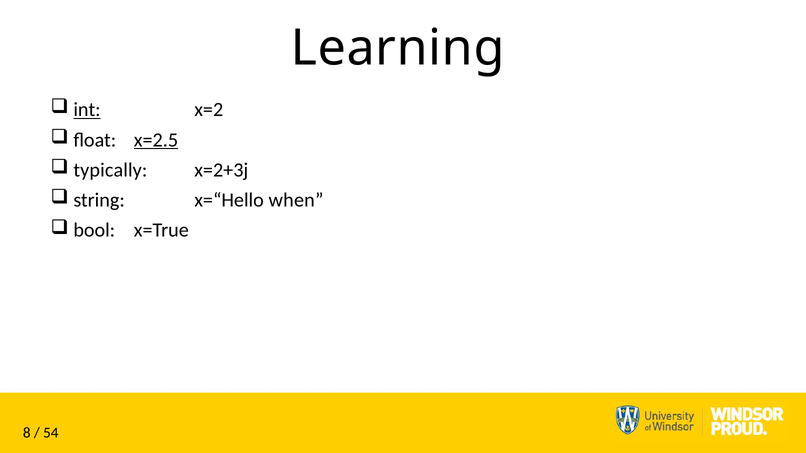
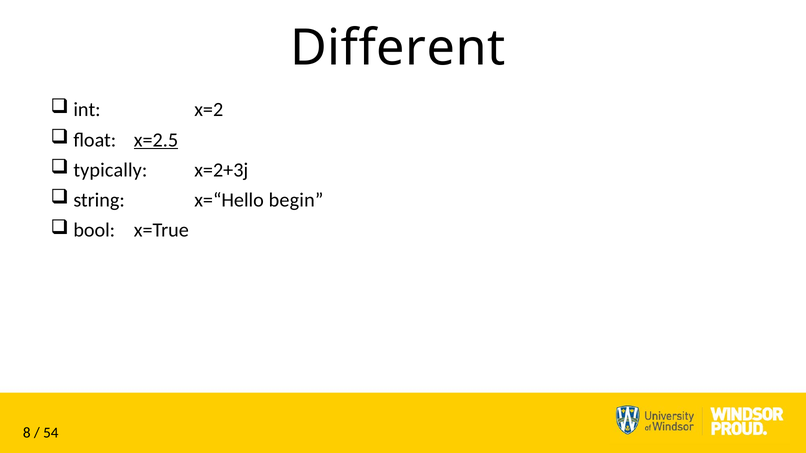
Learning: Learning -> Different
int underline: present -> none
when: when -> begin
